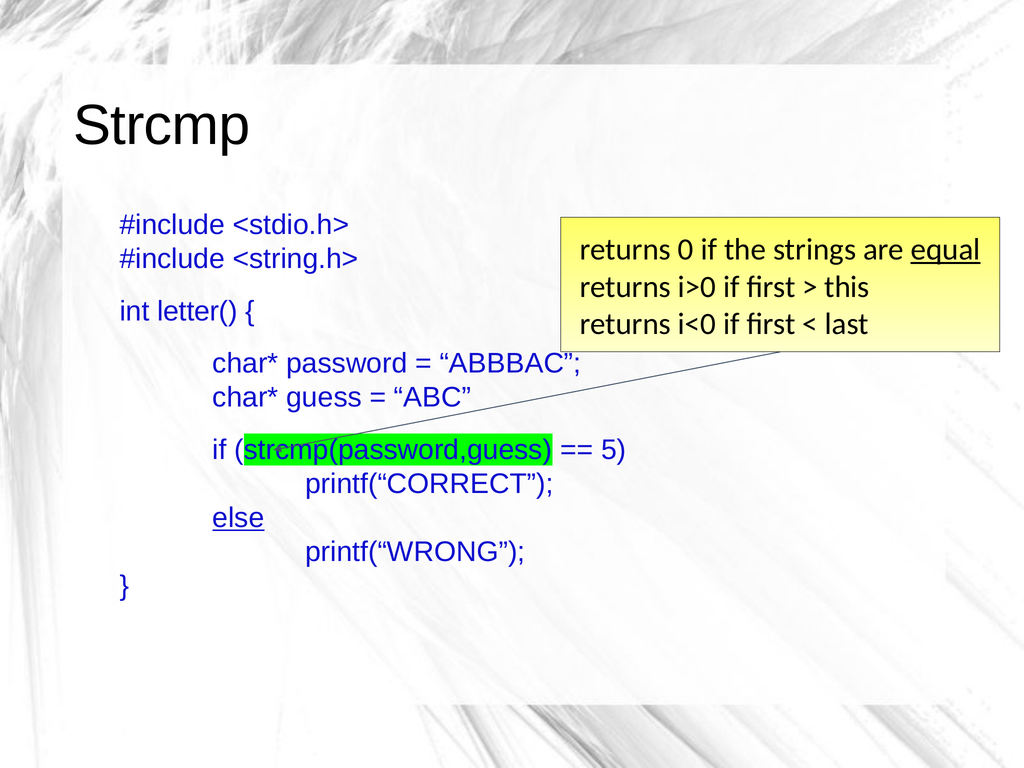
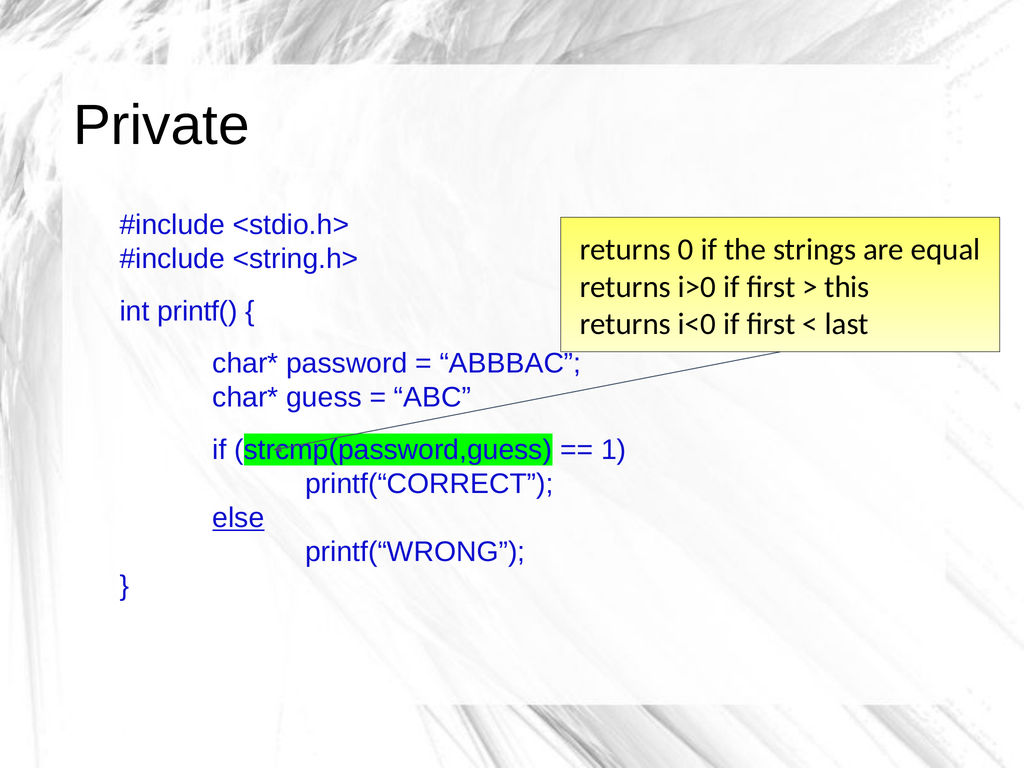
Strcmp: Strcmp -> Private
equal underline: present -> none
letter(: letter( -> printf(
5: 5 -> 1
